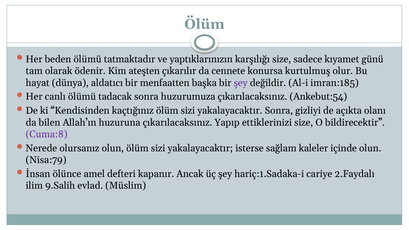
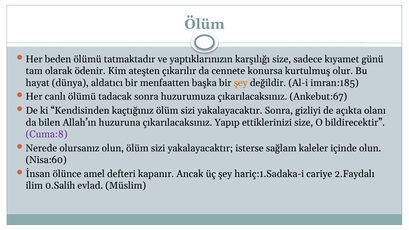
şey at (241, 83) colour: purple -> orange
Ankebut:54: Ankebut:54 -> Ankebut:67
Nisa:79: Nisa:79 -> Nisa:60
9.Salih: 9.Salih -> 0.Salih
